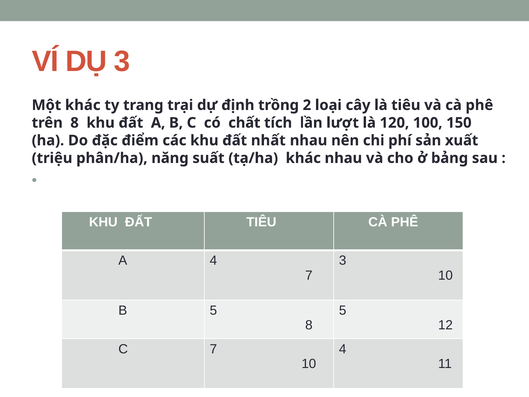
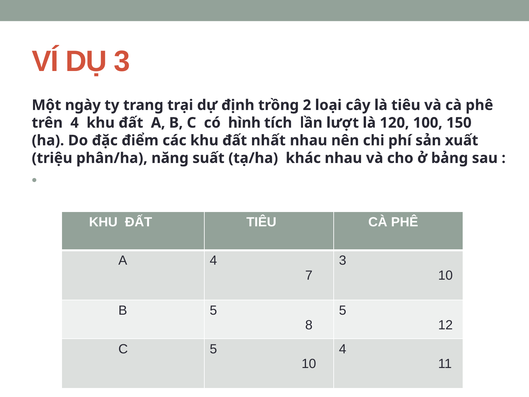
Một khác: khác -> ngày
trên 8: 8 -> 4
chất: chất -> hình
C 7: 7 -> 5
